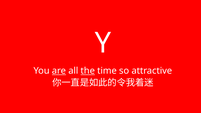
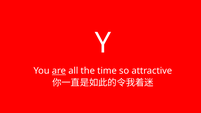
the underline: present -> none
